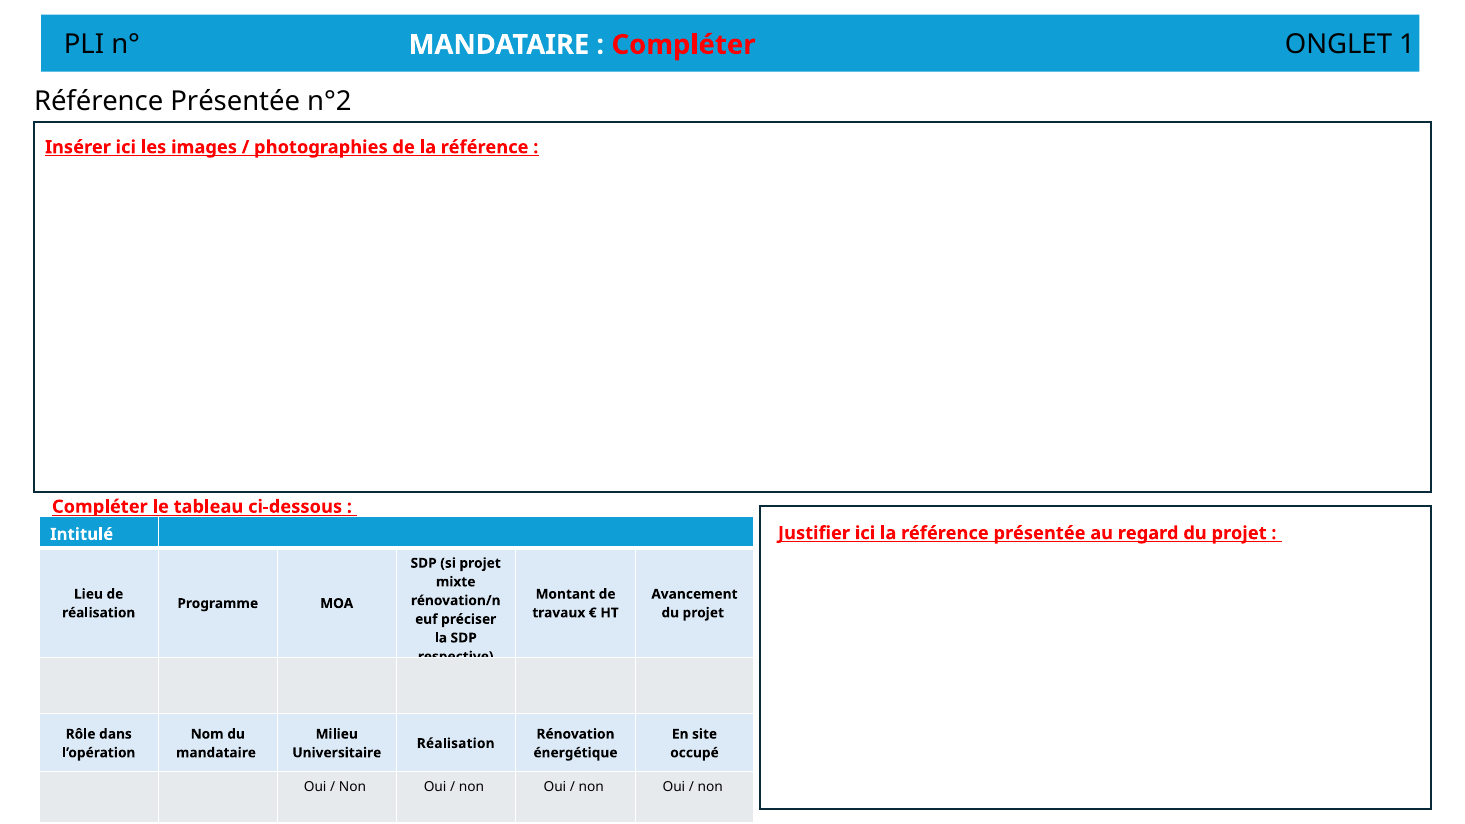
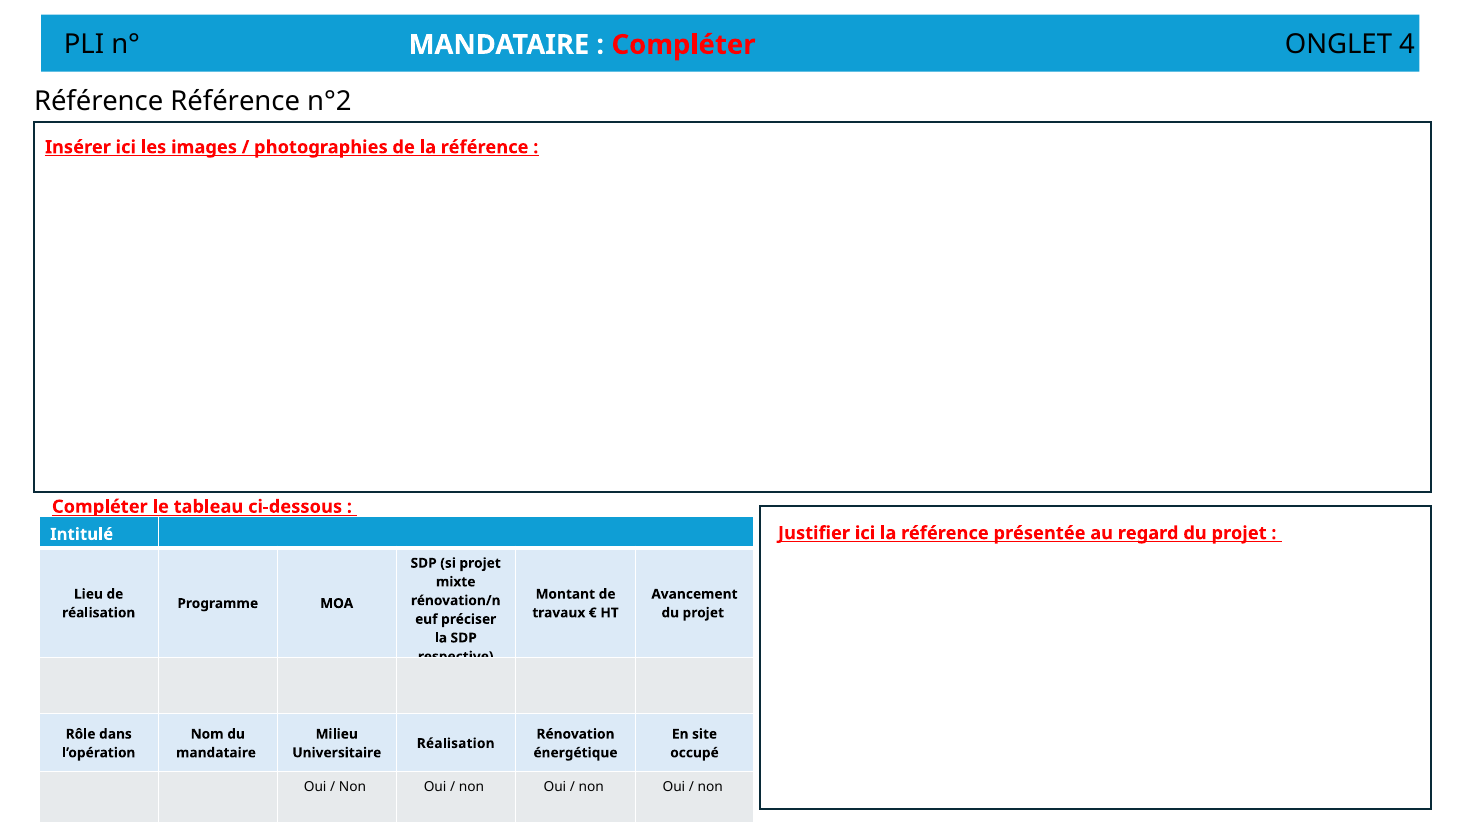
1: 1 -> 4
Présentée at (235, 102): Présentée -> Référence
